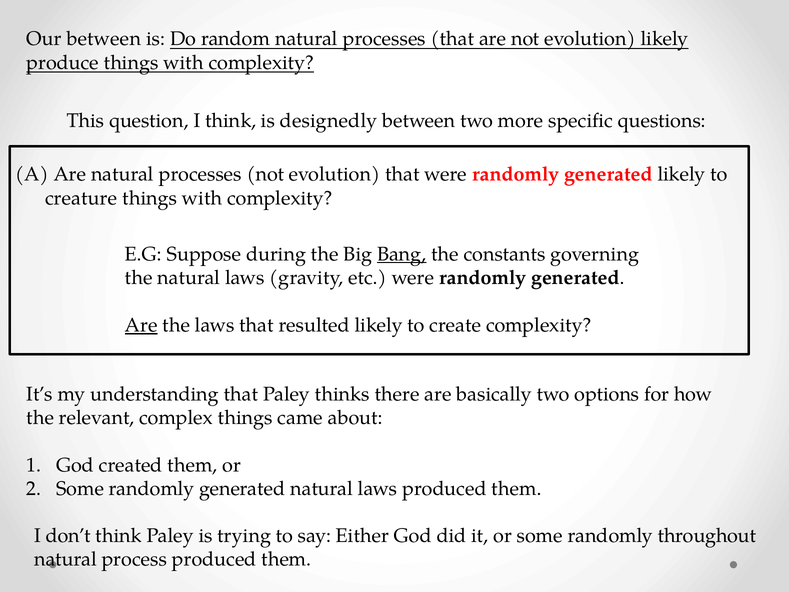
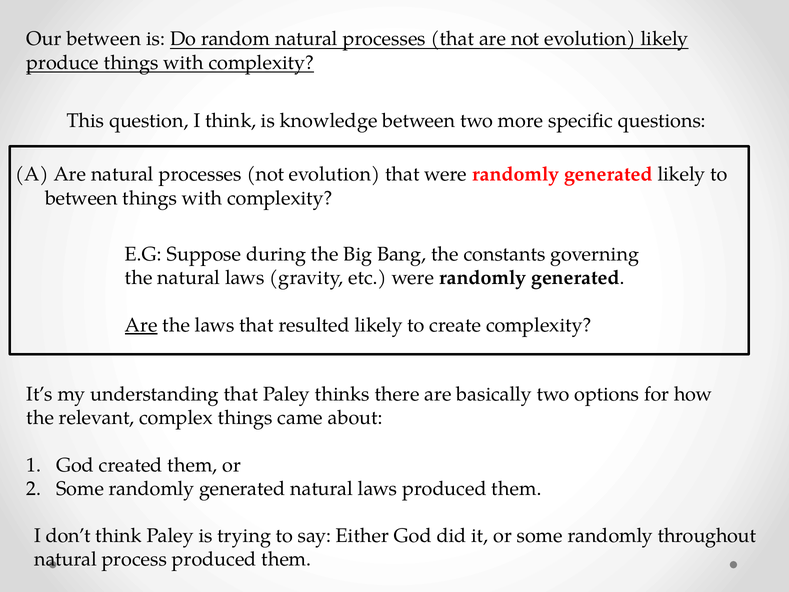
designedly: designedly -> knowledge
creature at (81, 198): creature -> between
Bang underline: present -> none
